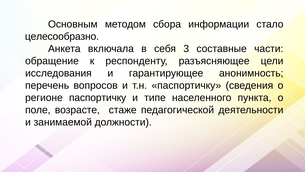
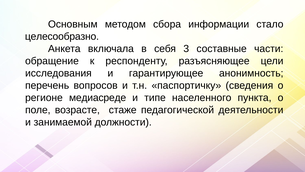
регионе паспортичку: паспортичку -> медиасреде
